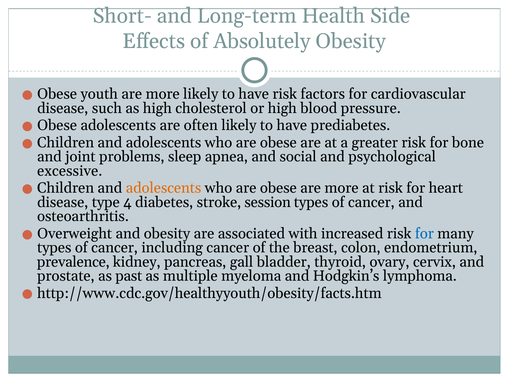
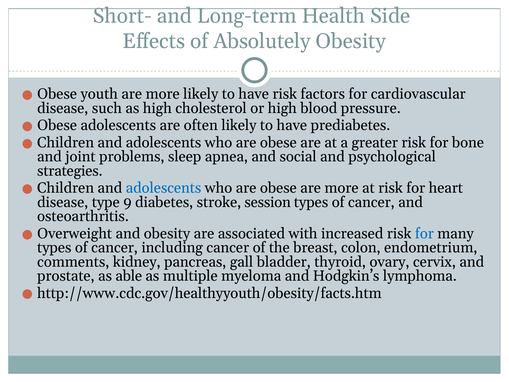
excessive: excessive -> strategies
adolescents at (164, 188) colour: orange -> blue
4: 4 -> 9
prevalence: prevalence -> comments
past: past -> able
